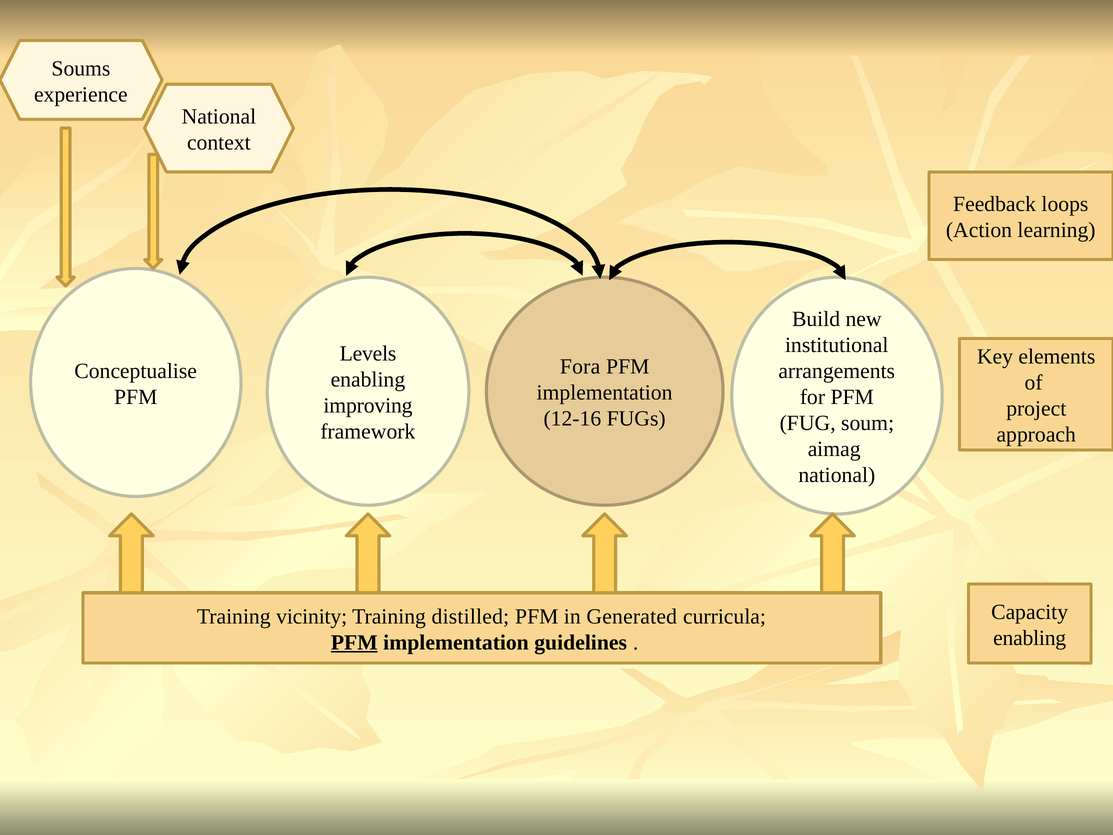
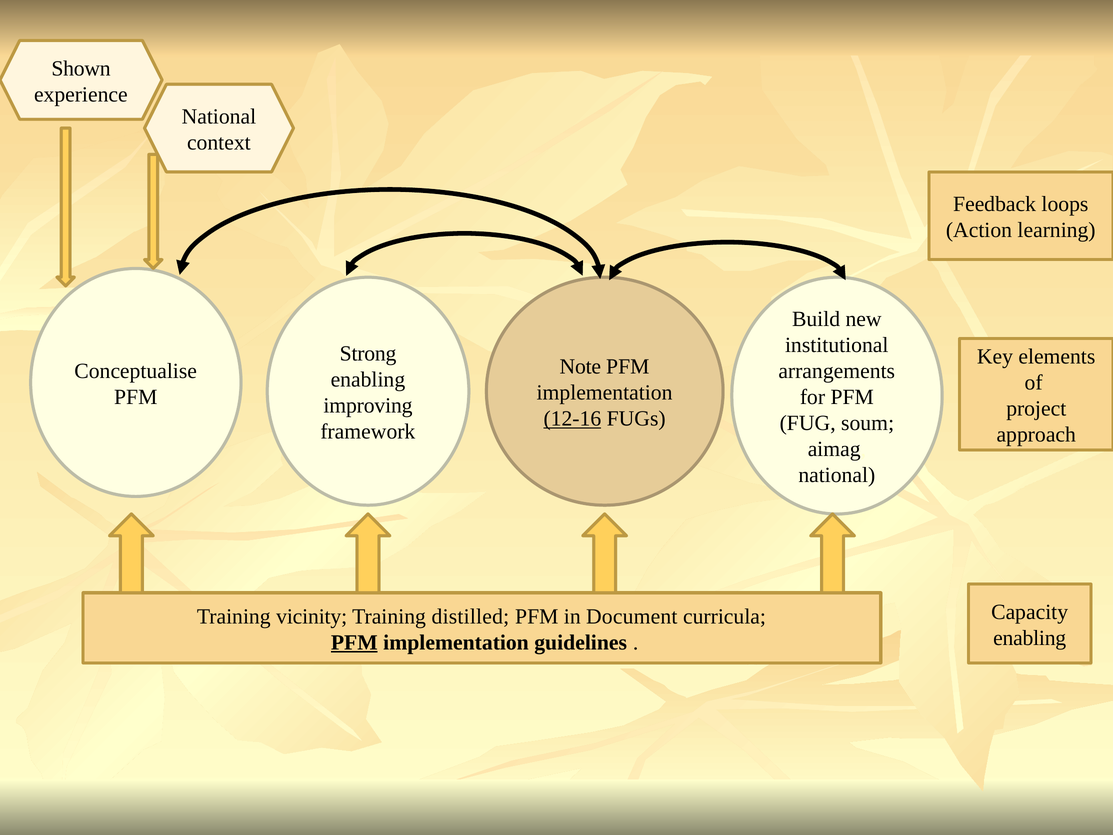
Soums: Soums -> Shown
Levels: Levels -> Strong
Fora: Fora -> Note
12-16 underline: none -> present
Generated: Generated -> Document
